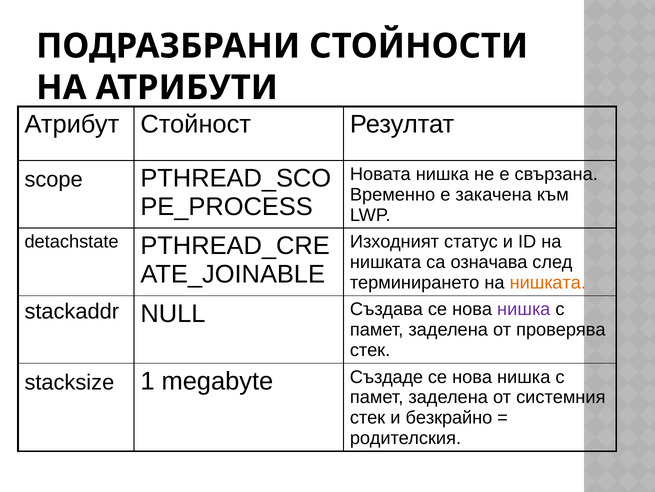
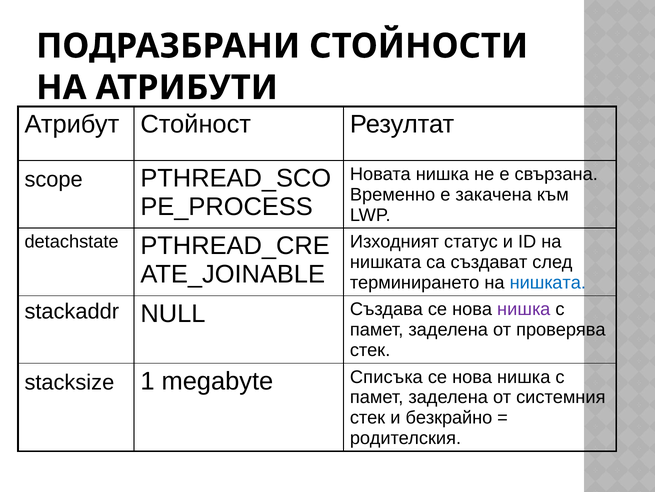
означава: означава -> създават
нишката at (548, 282) colour: orange -> blue
Създаде: Създаде -> Списъка
